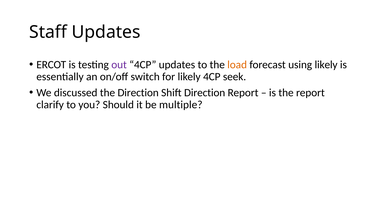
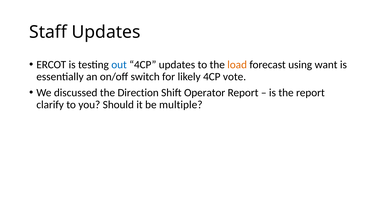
out colour: purple -> blue
using likely: likely -> want
seek: seek -> vote
Shift Direction: Direction -> Operator
